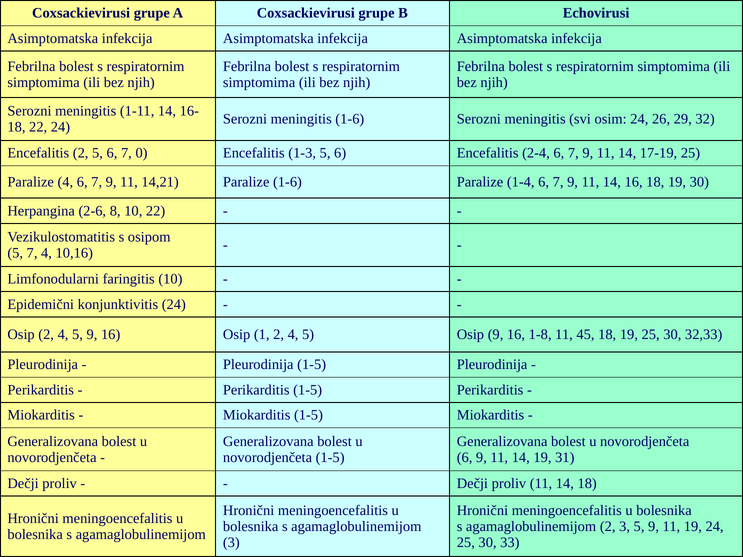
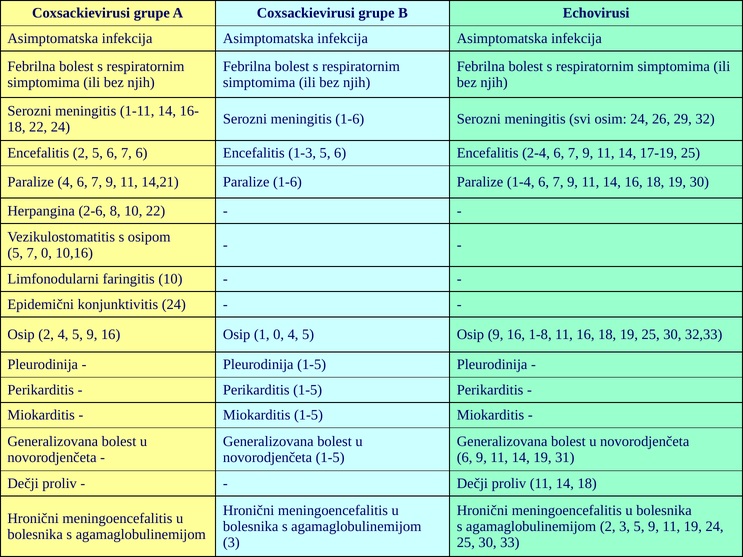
7 0: 0 -> 6
7 4: 4 -> 0
1 2: 2 -> 0
11 45: 45 -> 16
